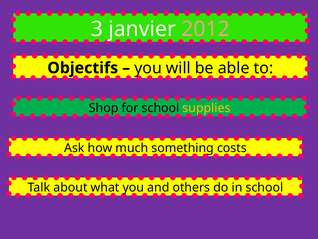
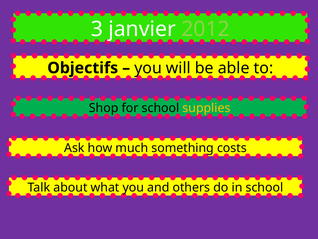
2012 colour: pink -> light green
